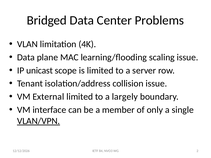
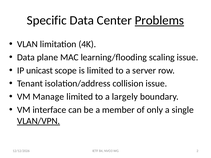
Bridged: Bridged -> Specific
Problems underline: none -> present
External: External -> Manage
